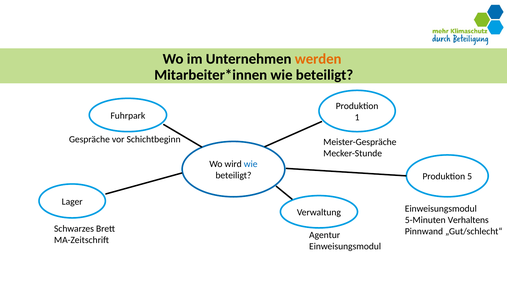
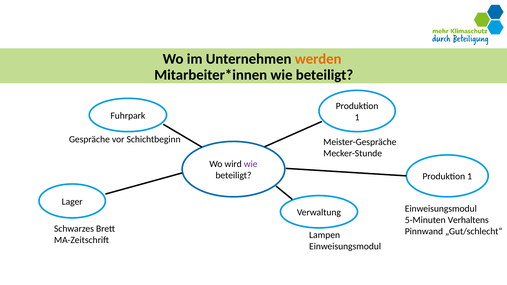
wie at (251, 164) colour: blue -> purple
5 at (470, 177): 5 -> 1
Agentur: Agentur -> Lampen
